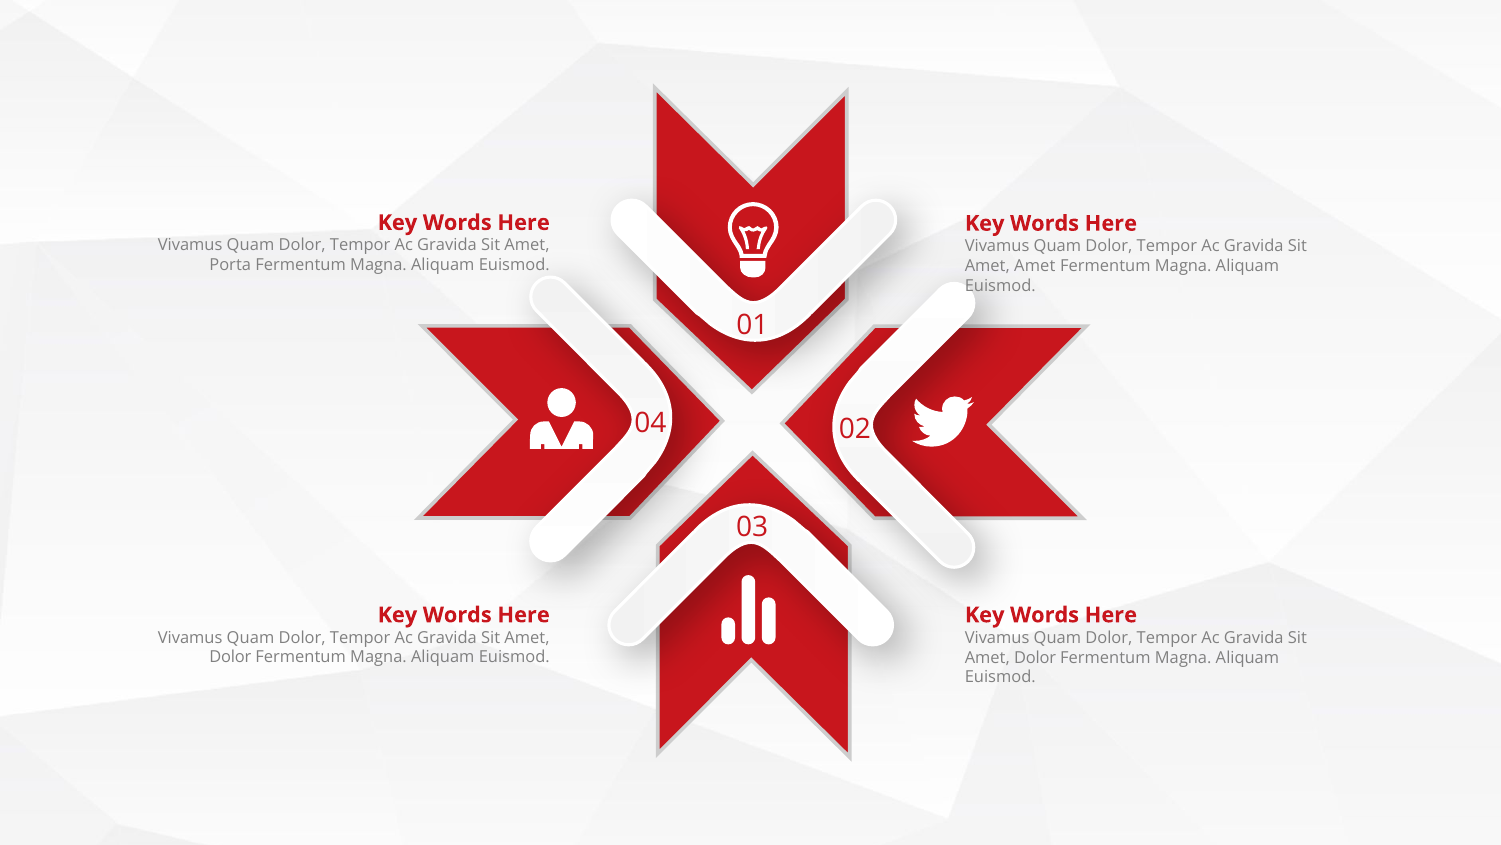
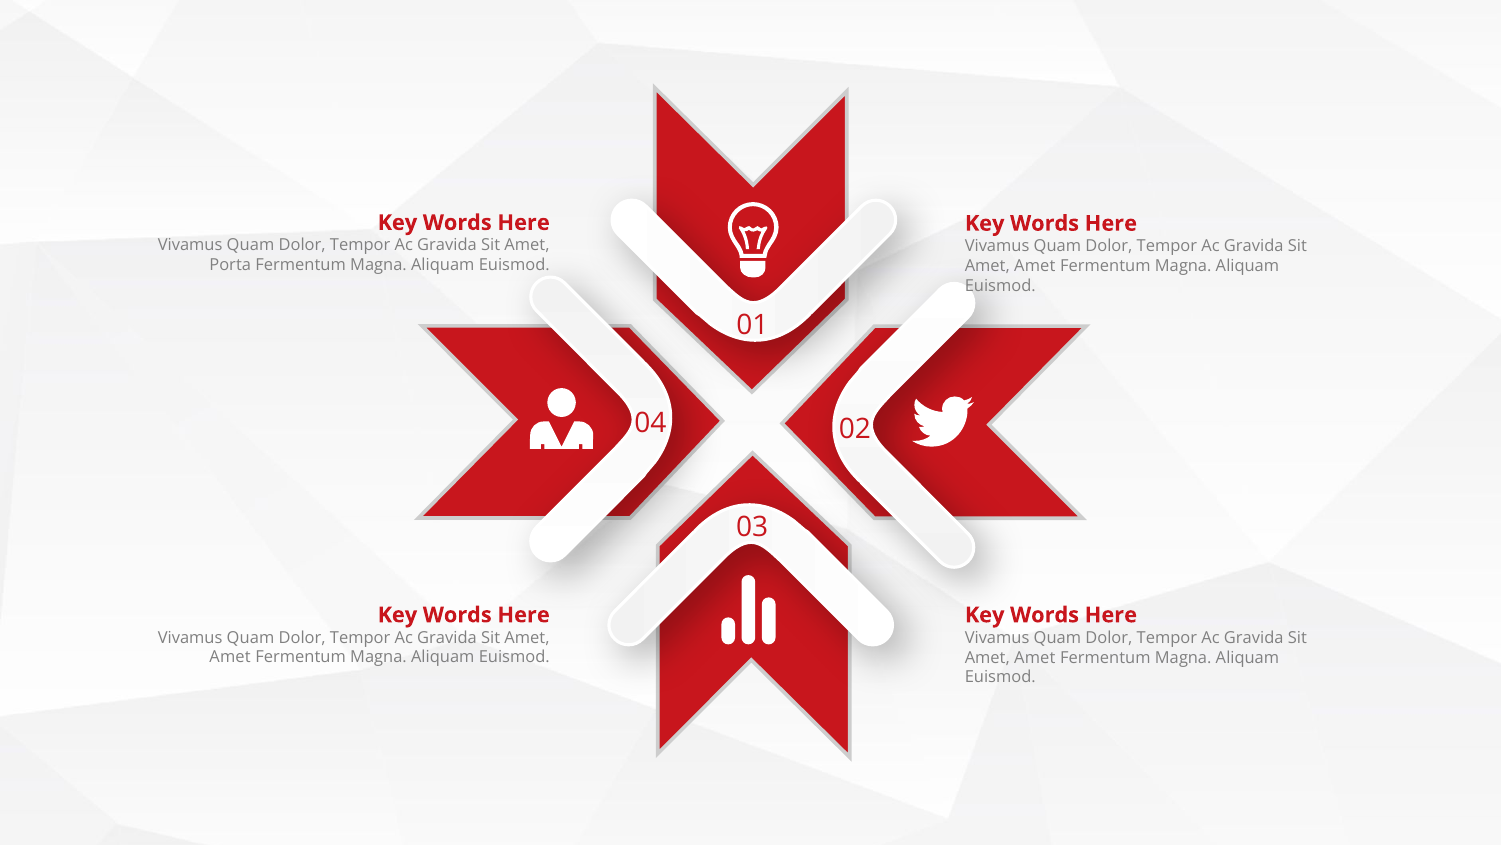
Dolor at (230, 657): Dolor -> Amet
Dolor at (1035, 657): Dolor -> Amet
